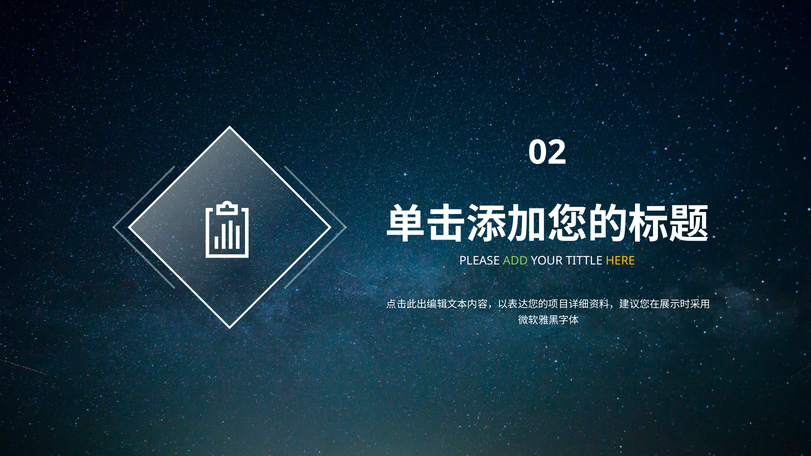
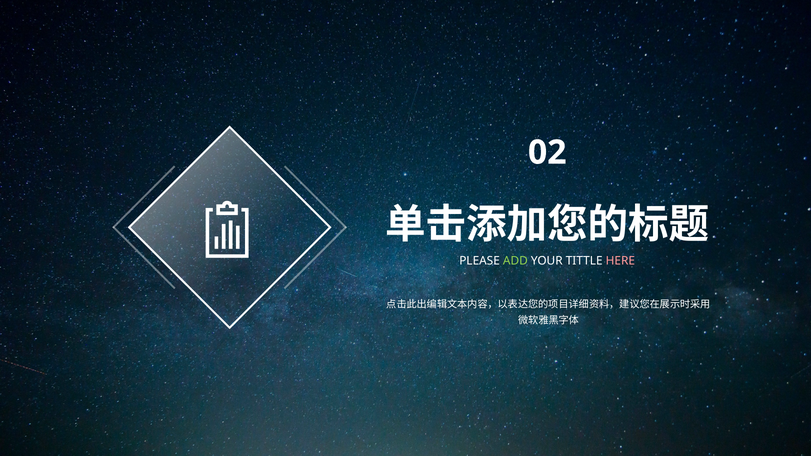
HERE colour: yellow -> pink
